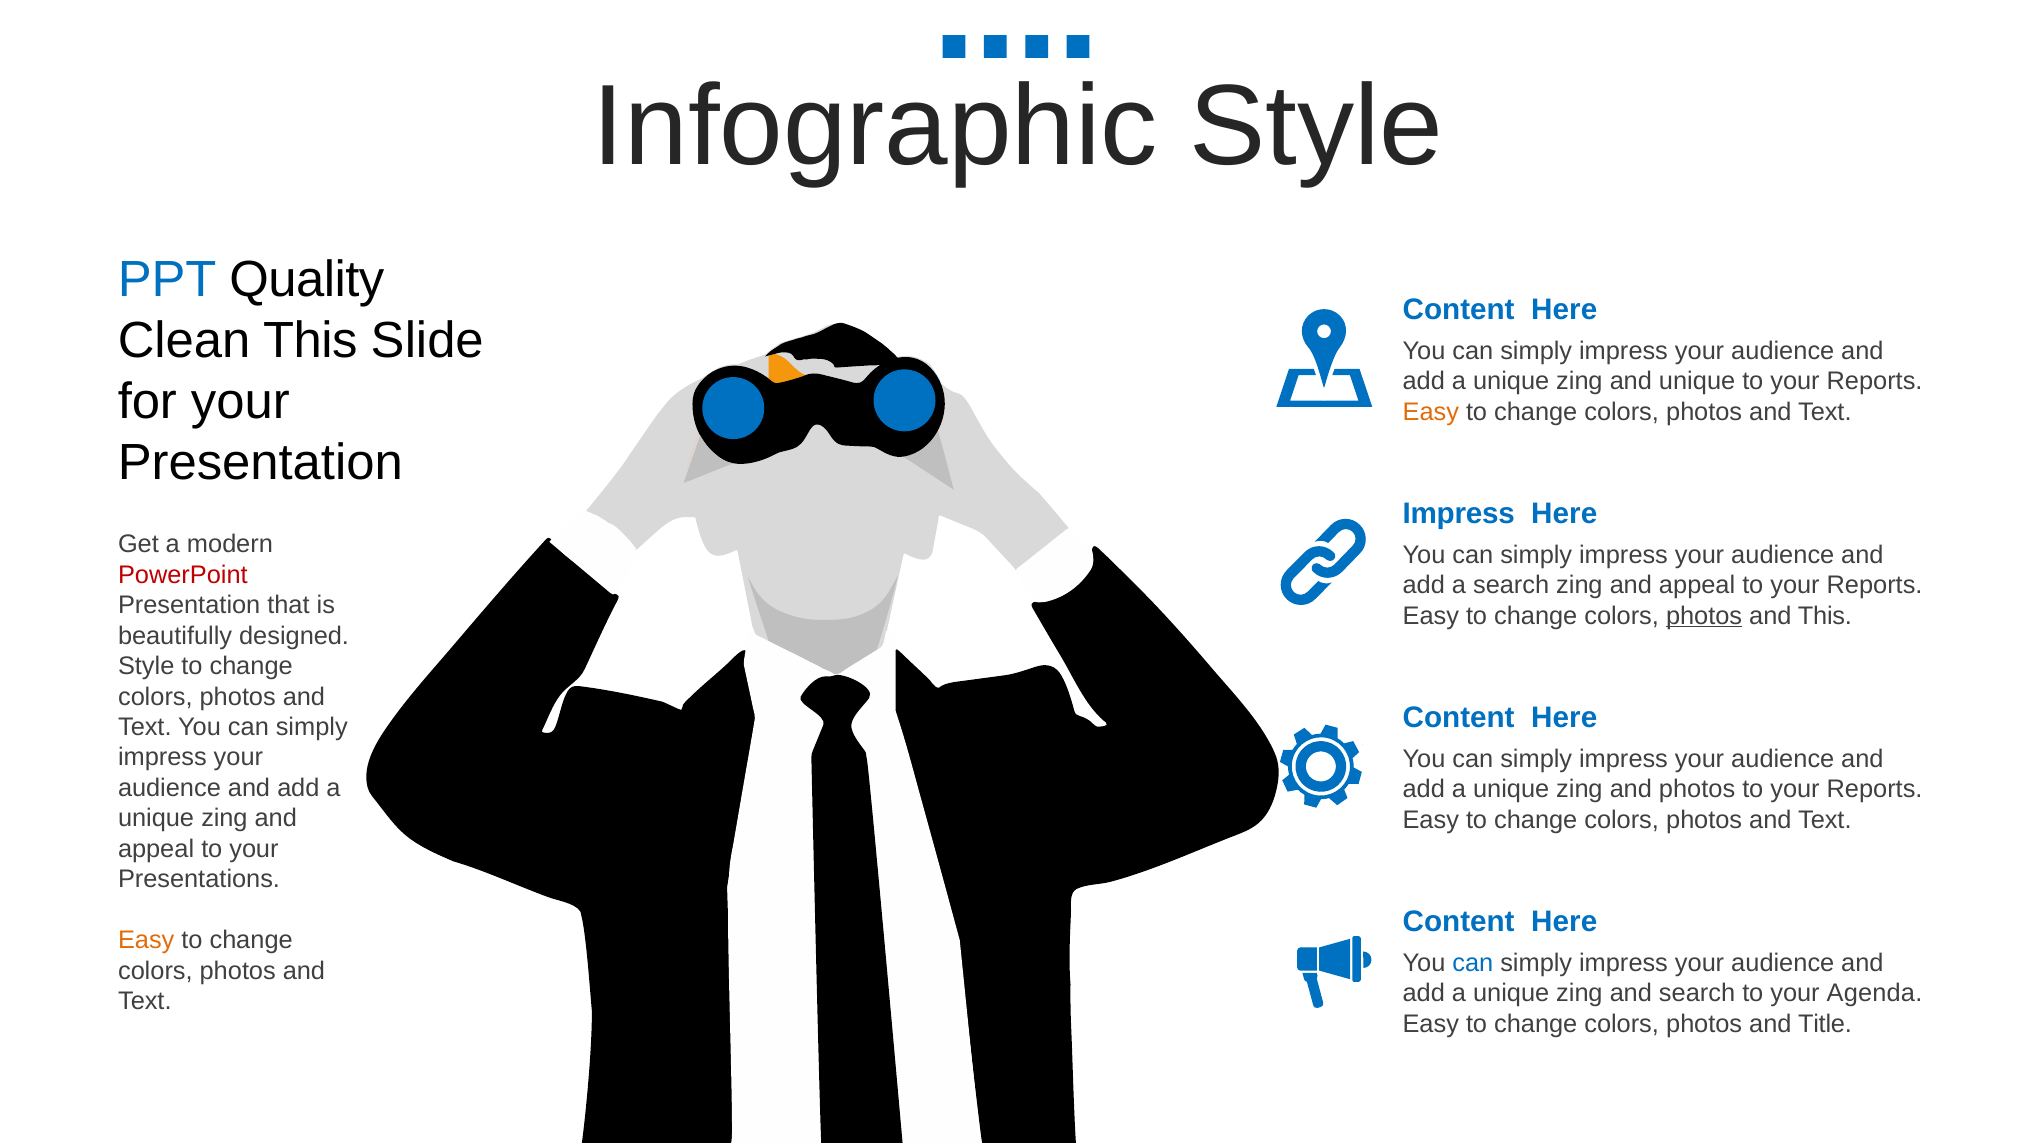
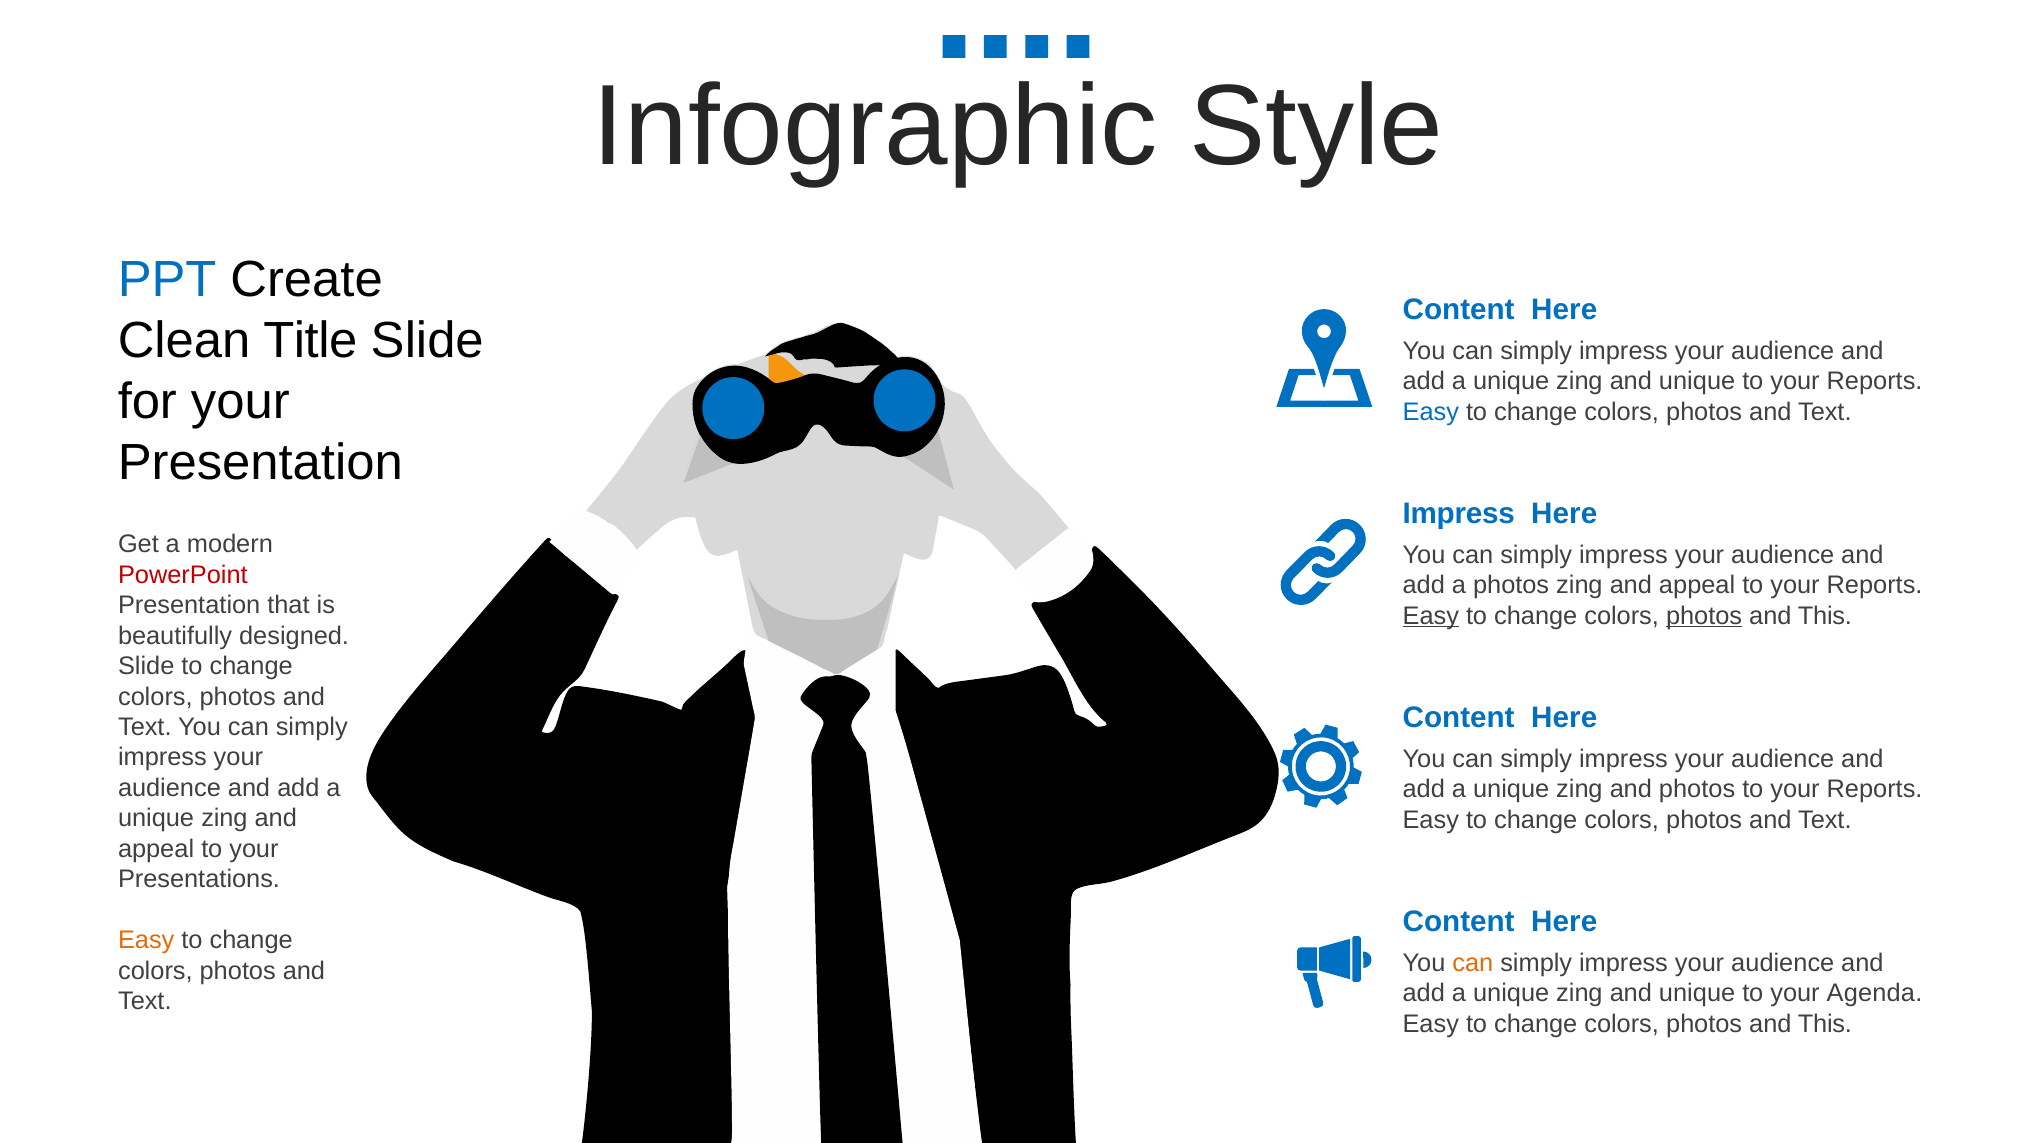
Quality: Quality -> Create
Clean This: This -> Title
Easy at (1431, 412) colour: orange -> blue
a search: search -> photos
Easy at (1431, 616) underline: none -> present
Style at (146, 666): Style -> Slide
can at (1473, 963) colour: blue -> orange
search at (1697, 993): search -> unique
Title at (1825, 1024): Title -> This
